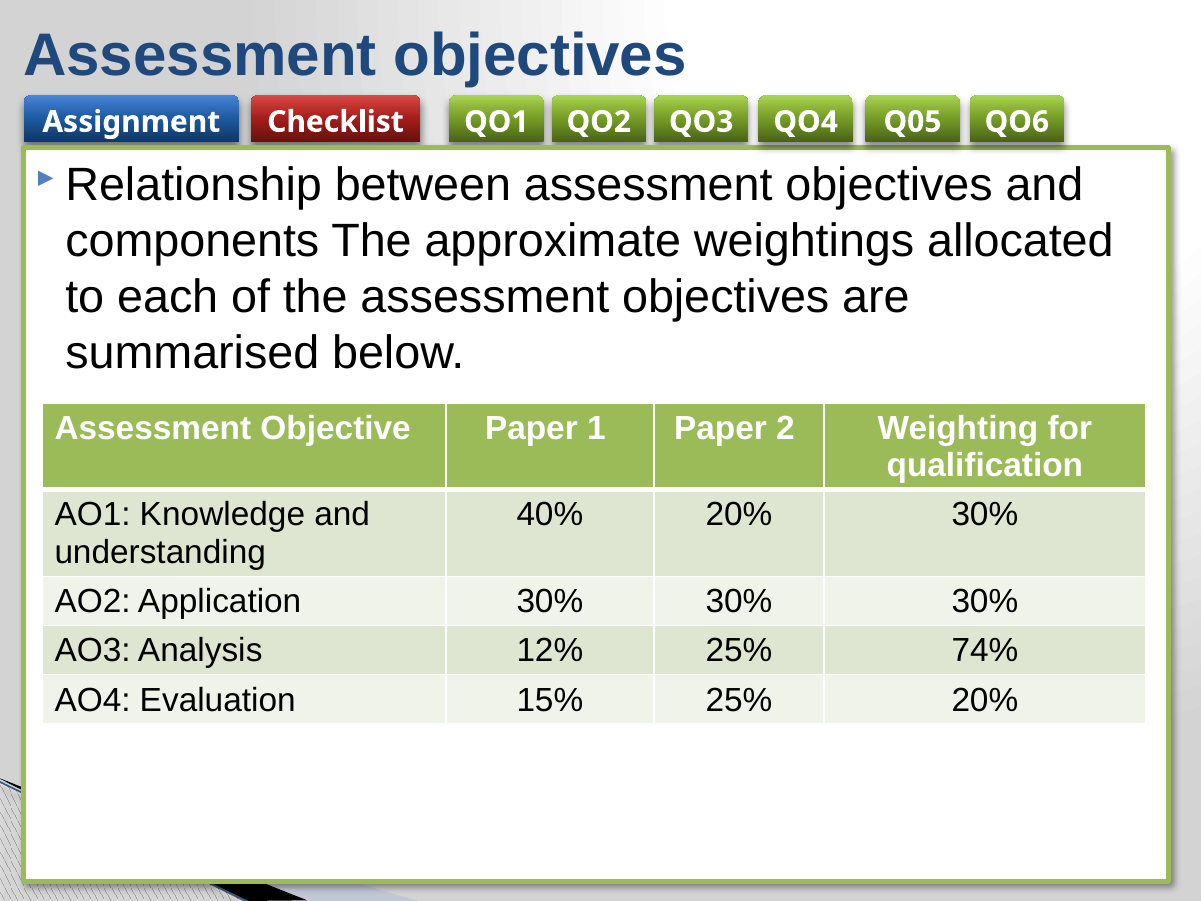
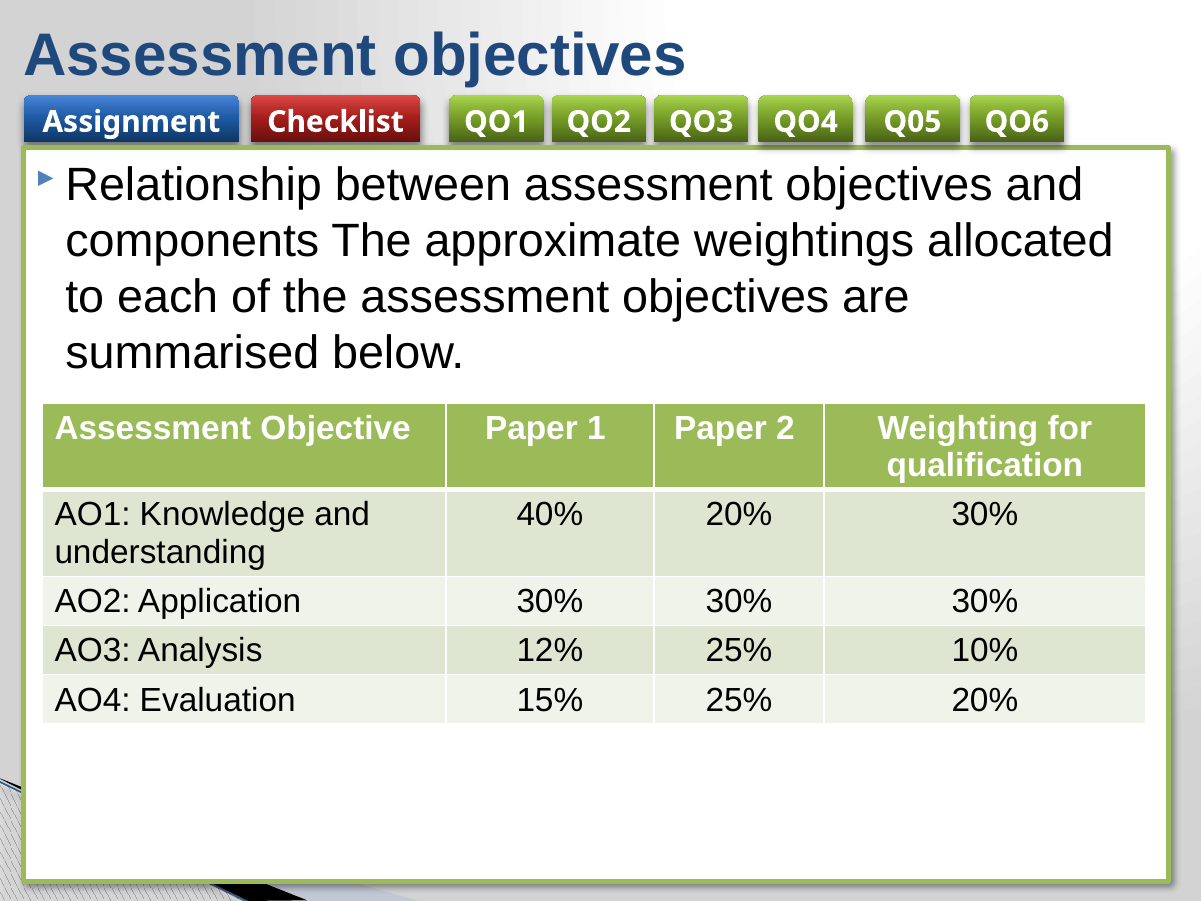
74%: 74% -> 10%
